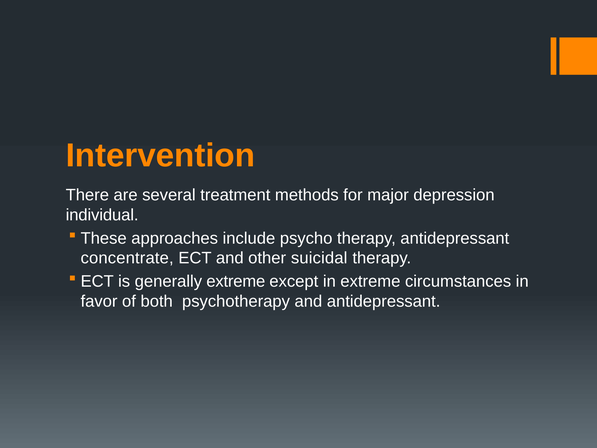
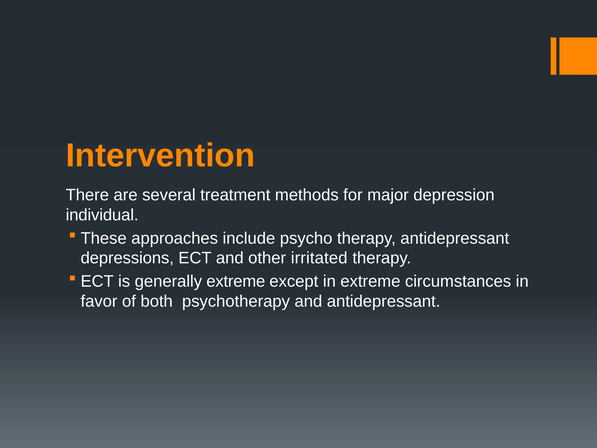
concentrate: concentrate -> depressions
suicidal: suicidal -> irritated
